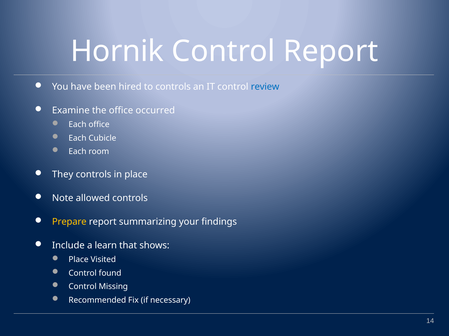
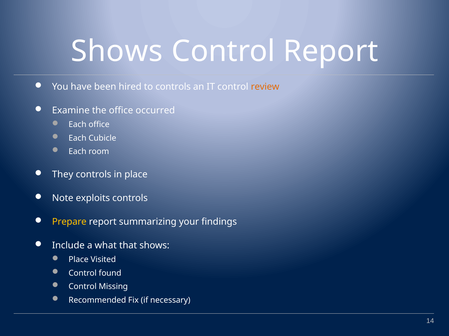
Hornik at (117, 51): Hornik -> Shows
review colour: blue -> orange
allowed: allowed -> exploits
learn: learn -> what
